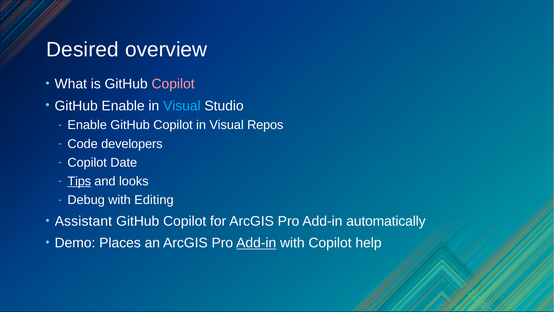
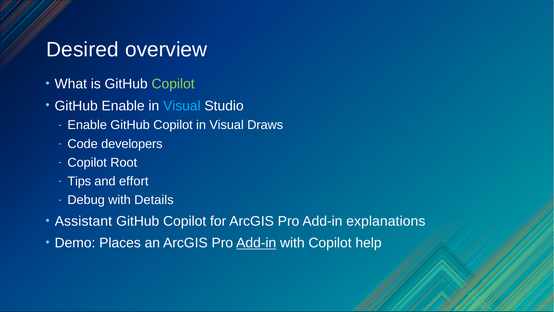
Copilot at (173, 84) colour: pink -> light green
Repos: Repos -> Draws
Date: Date -> Root
Tips underline: present -> none
looks: looks -> effort
Editing: Editing -> Details
automatically: automatically -> explanations
